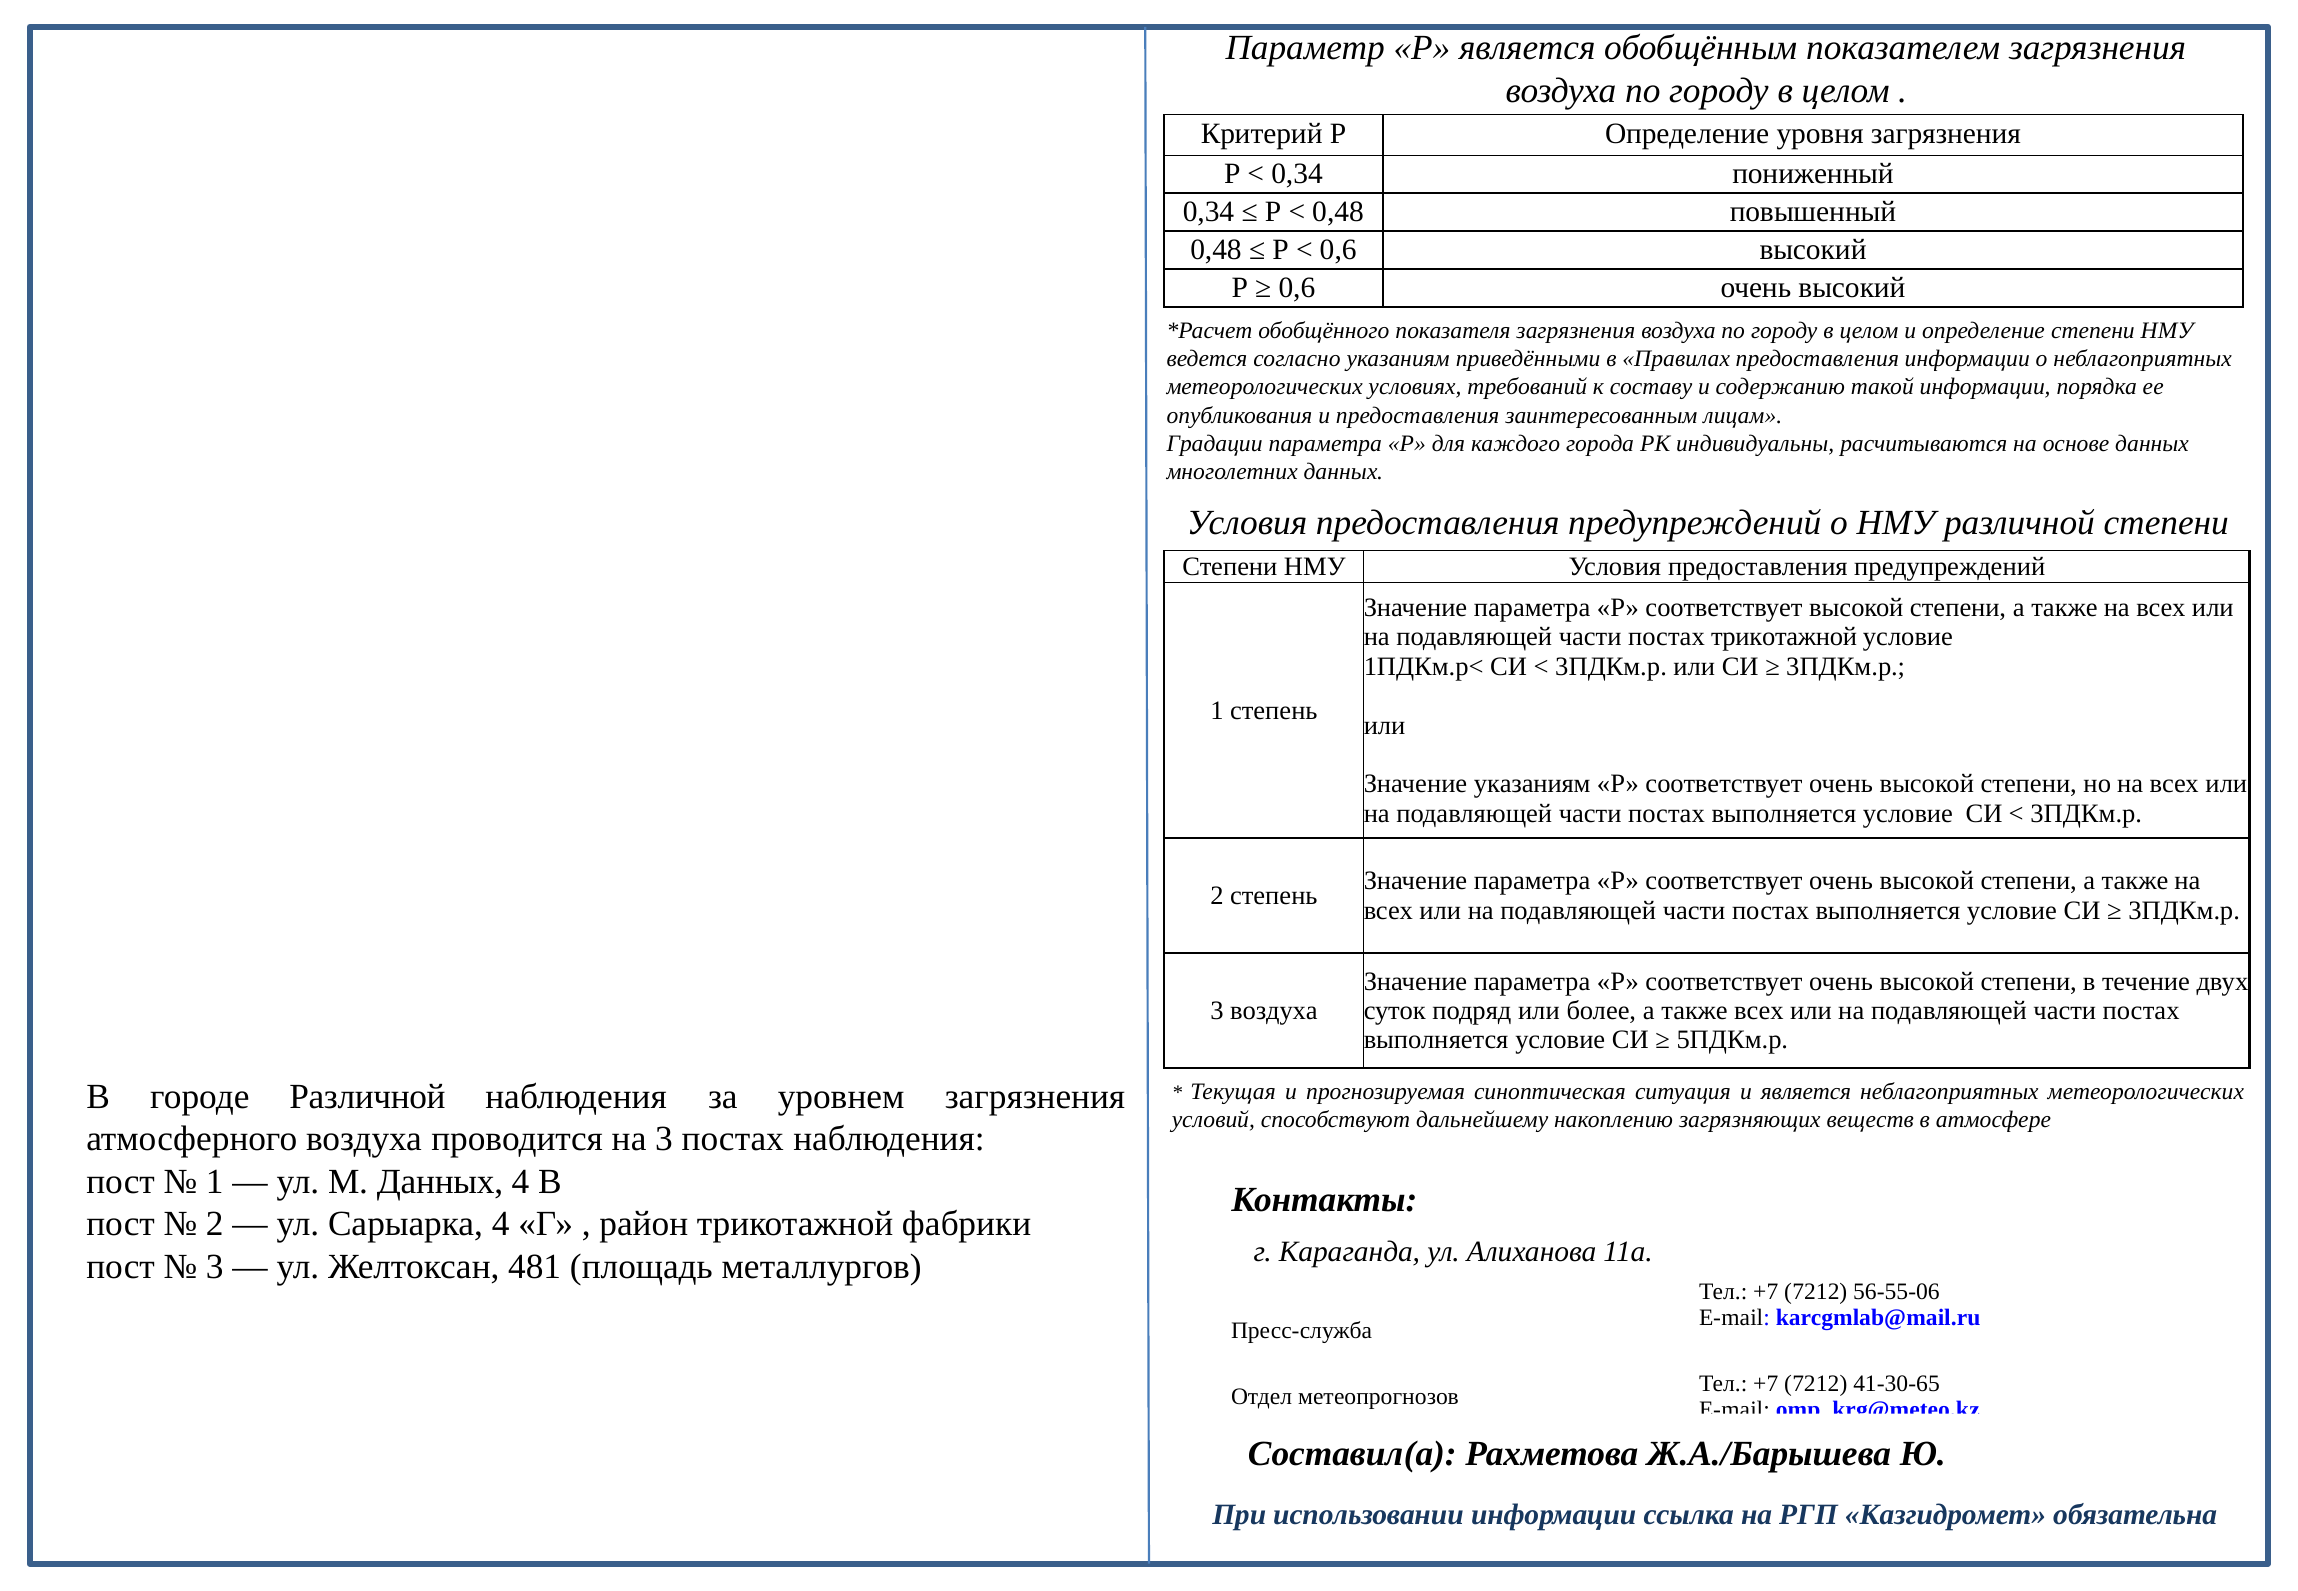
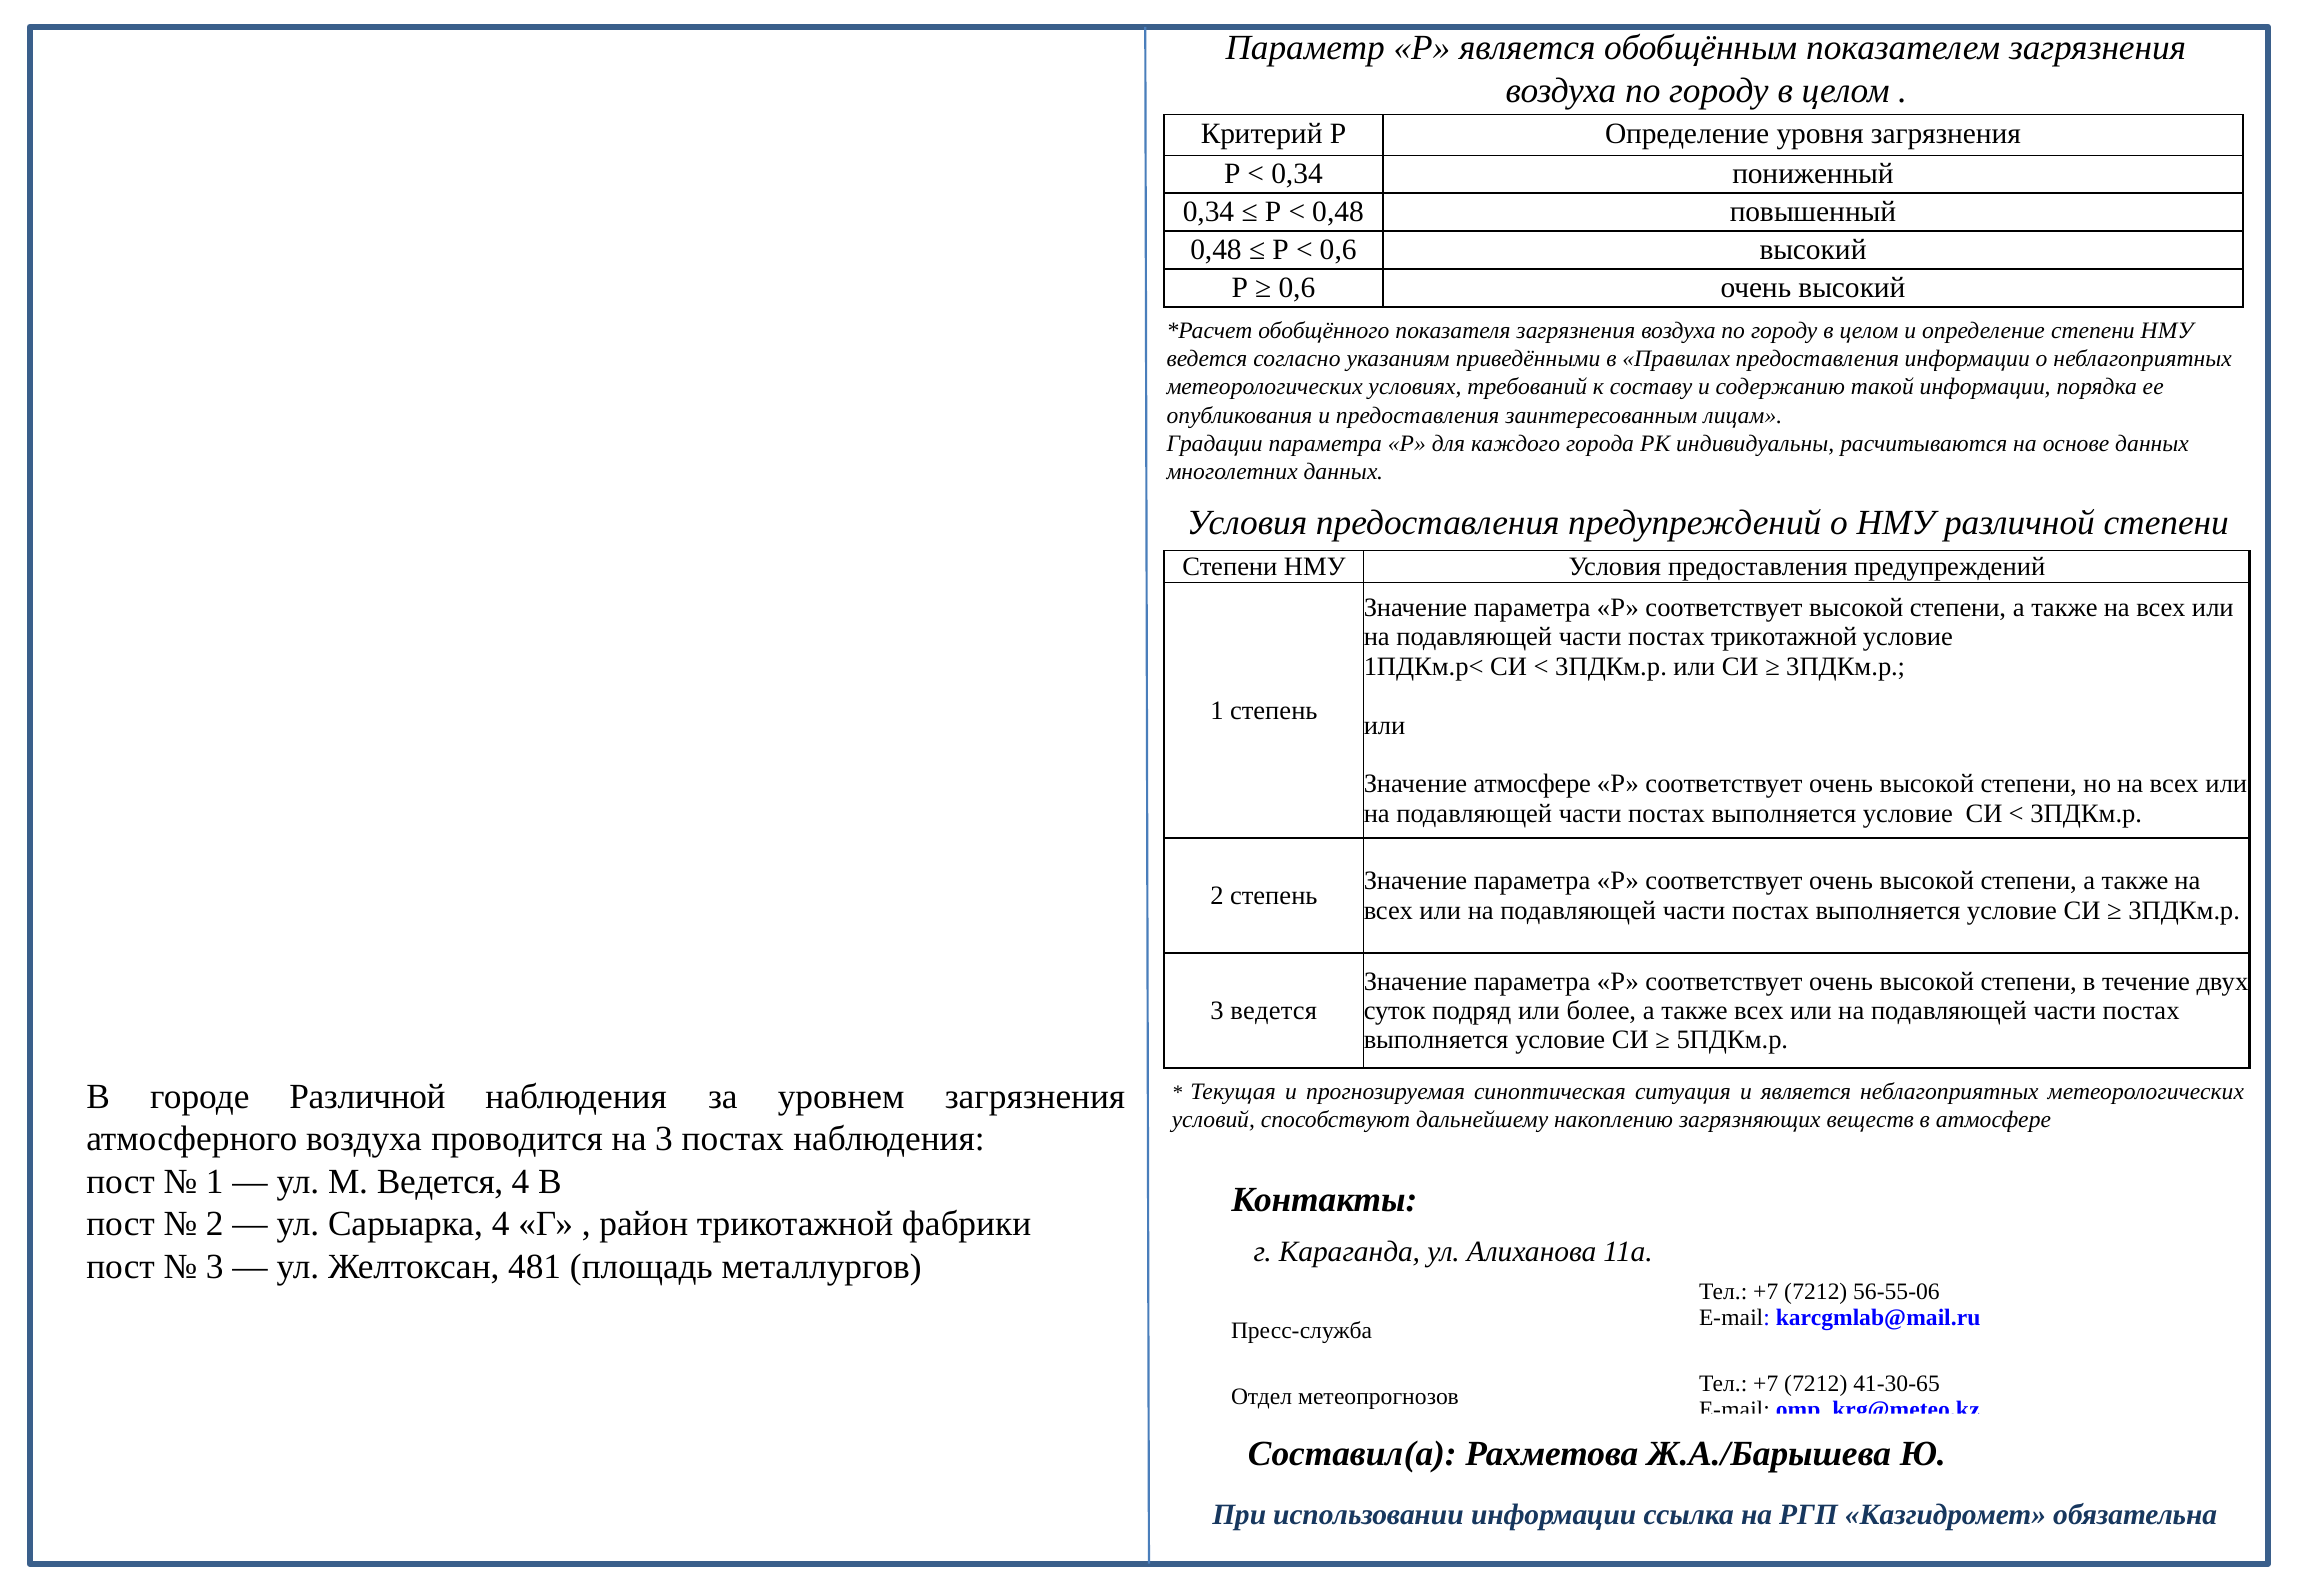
Значение указаниям: указаниям -> атмосфере
3 воздуха: воздуха -> ведется
М Данных: Данных -> Ведется
